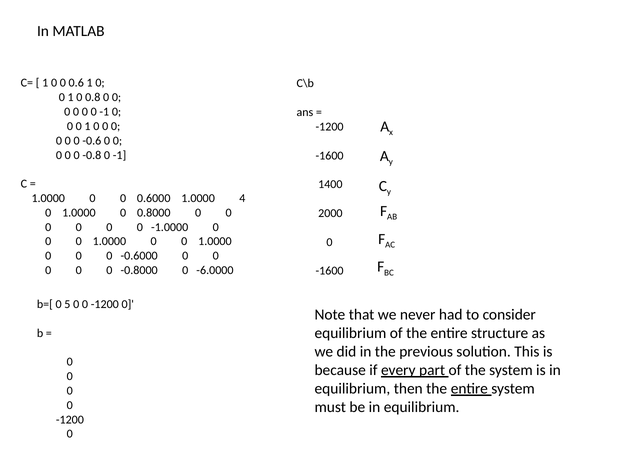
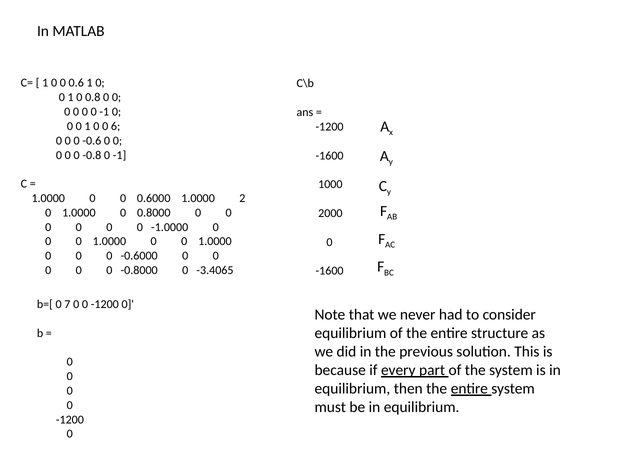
1 0 0 0: 0 -> 6
1400: 1400 -> 1000
4: 4 -> 2
-6.0000: -6.0000 -> -3.4065
5: 5 -> 7
